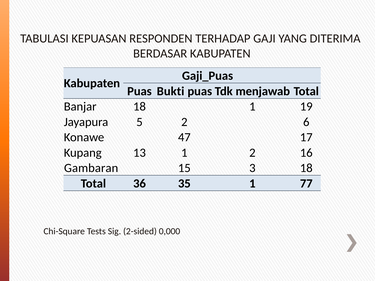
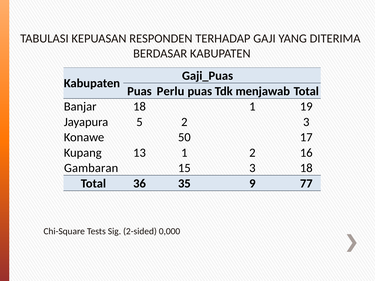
Bukti: Bukti -> Perlu
2 6: 6 -> 3
47: 47 -> 50
35 1: 1 -> 9
